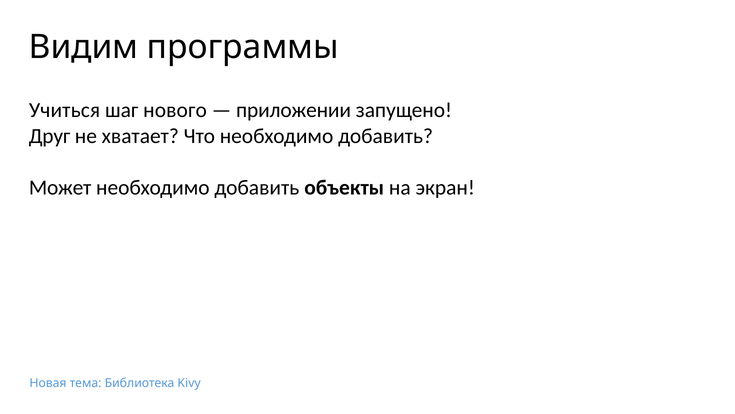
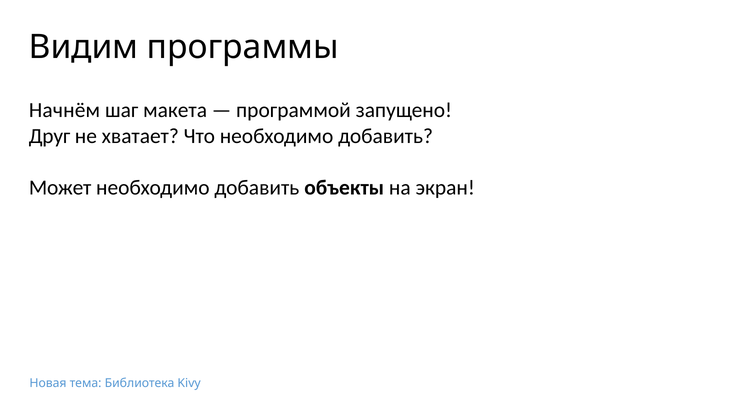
Учиться: Учиться -> Начнём
нового: нового -> макета
приложении: приложении -> программой
